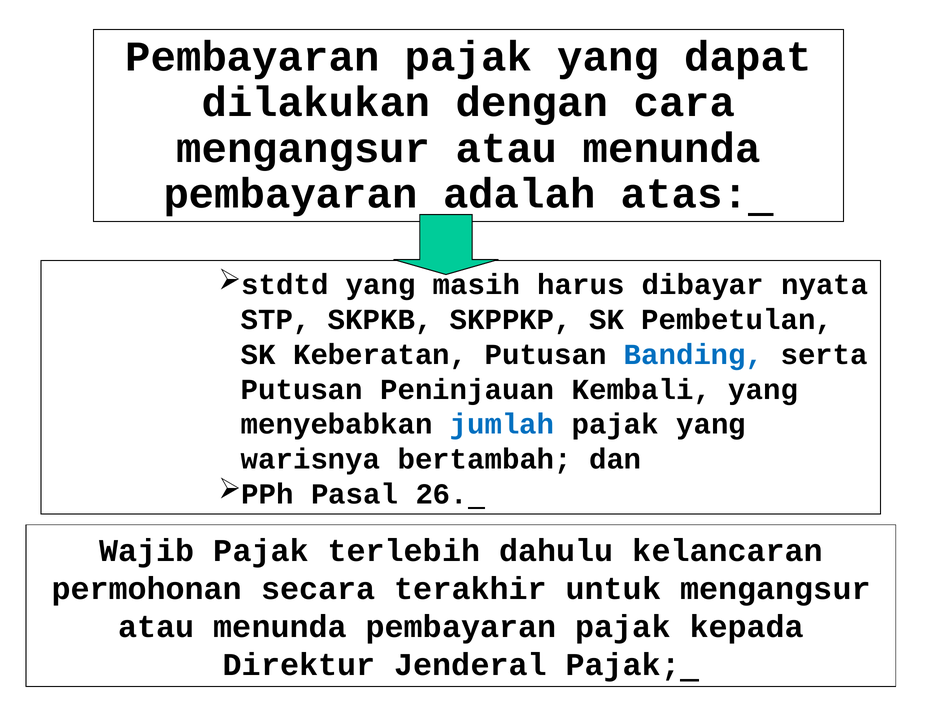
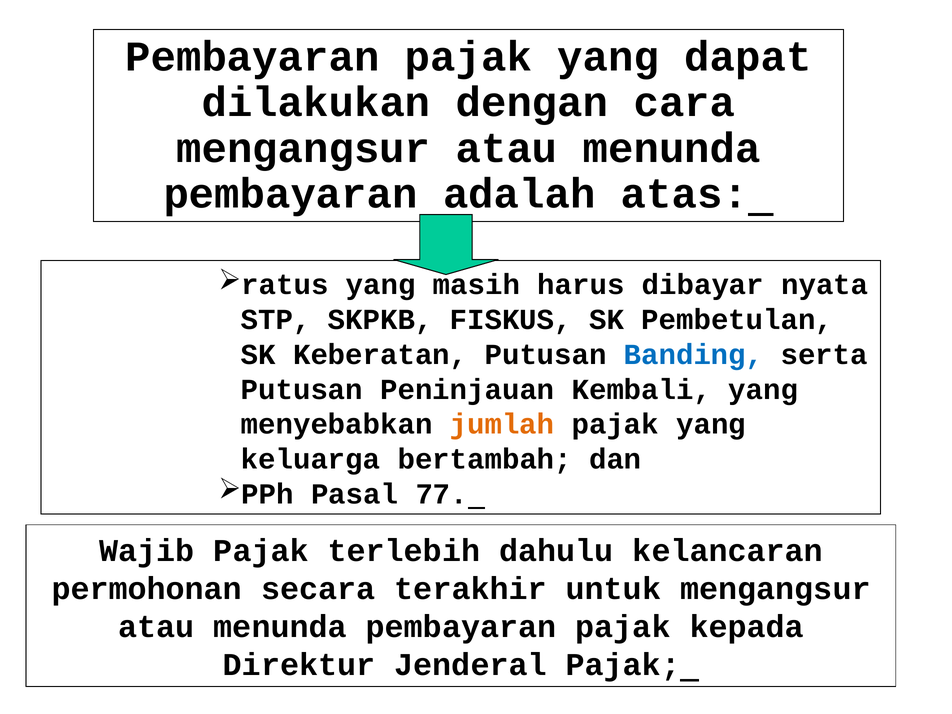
stdtd: stdtd -> ratus
SKPPKP: SKPPKP -> FISKUS
jumlah colour: blue -> orange
warisnya: warisnya -> keluarga
26: 26 -> 77
